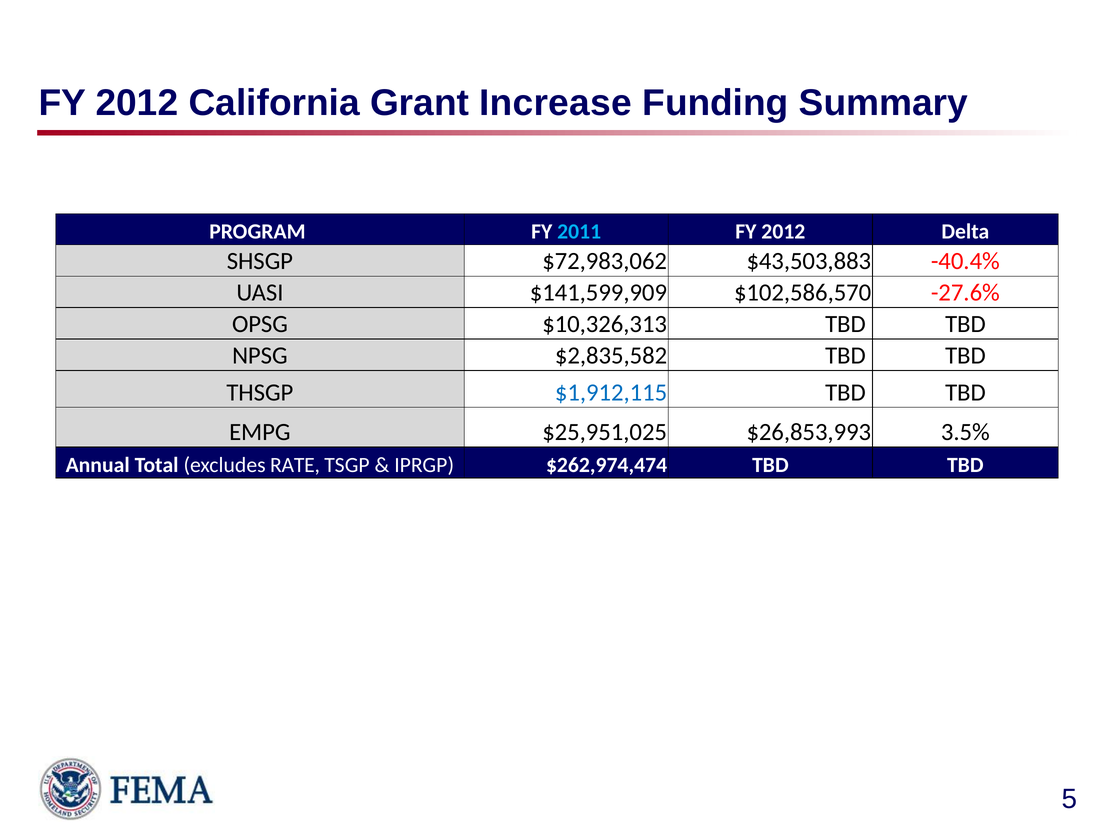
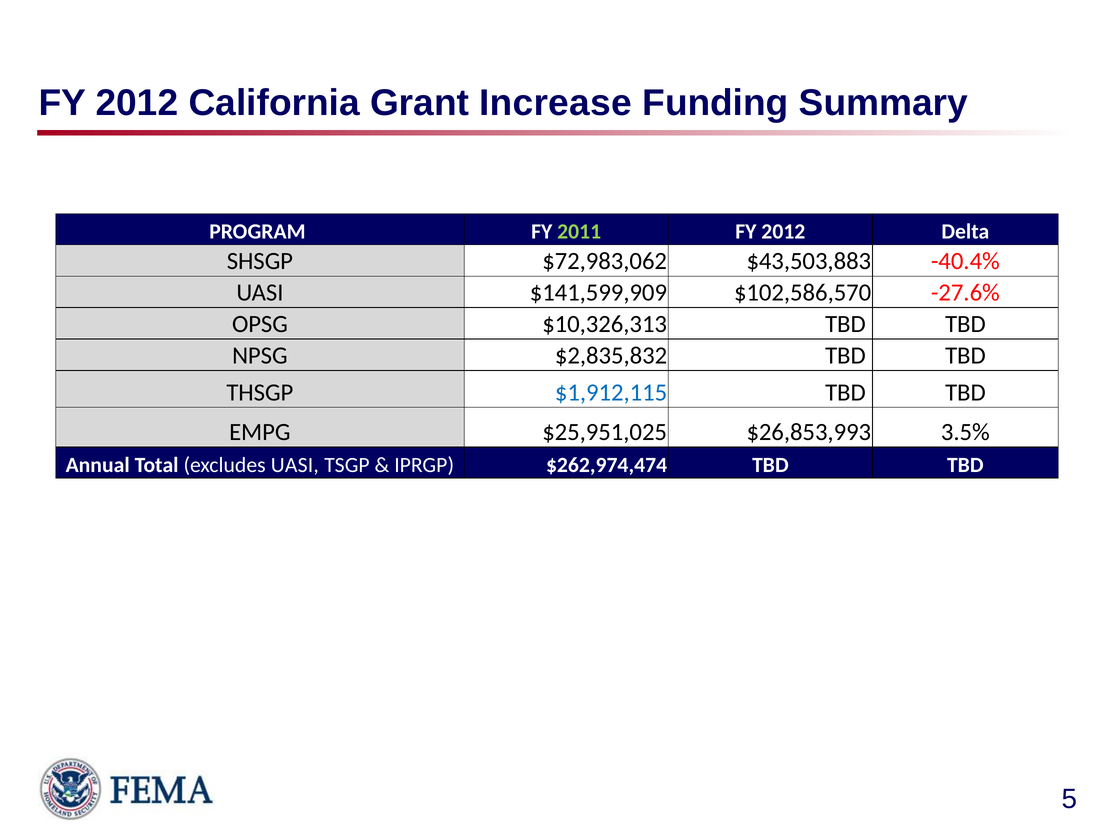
2011 colour: light blue -> light green
$2,835,582: $2,835,582 -> $2,835,832
excludes RATE: RATE -> UASI
